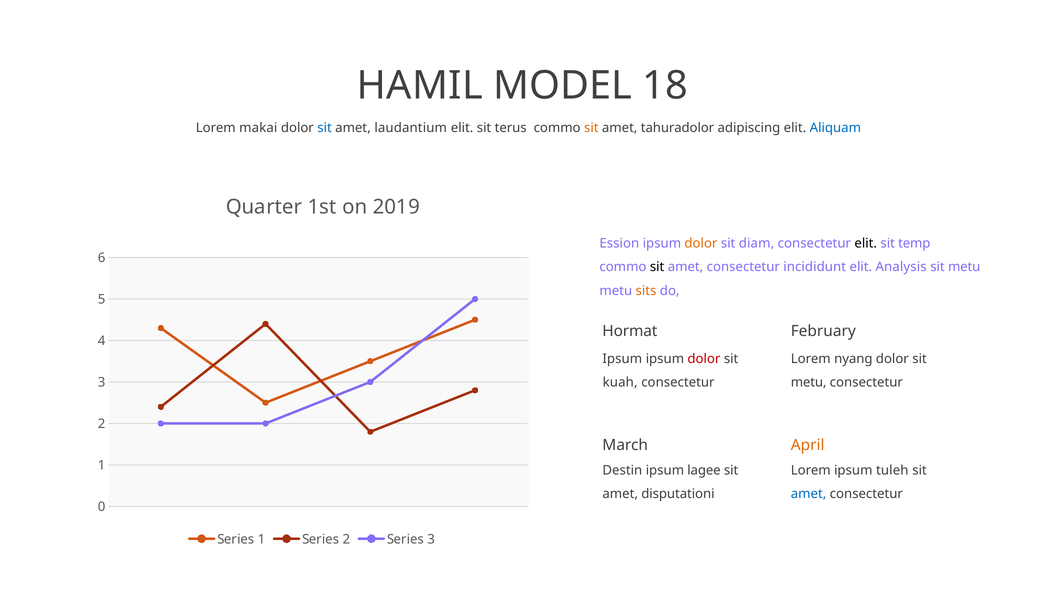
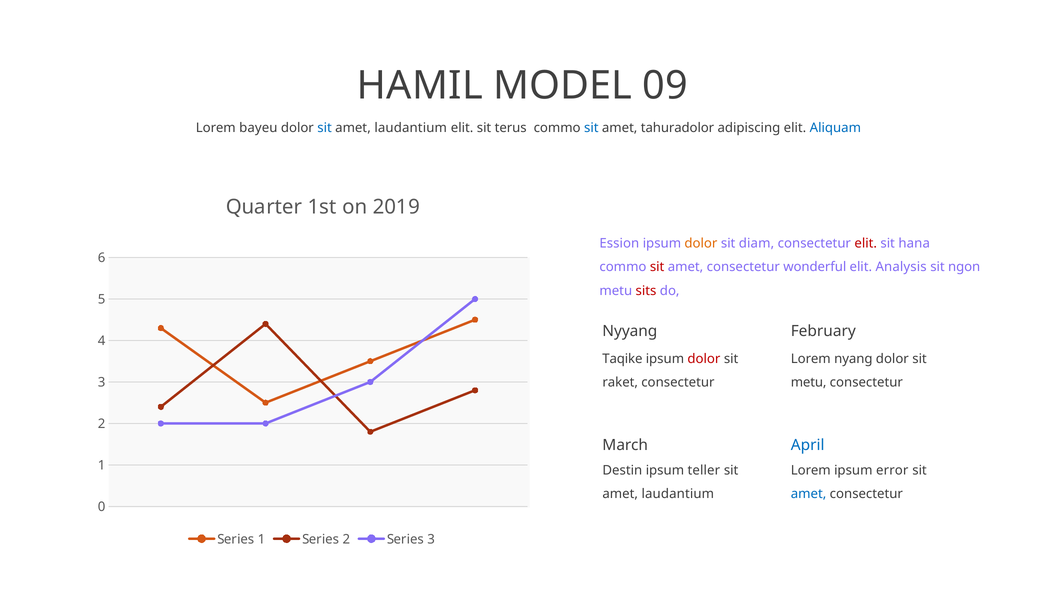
18: 18 -> 09
makai: makai -> bayeu
sit at (591, 128) colour: orange -> blue
elit at (866, 243) colour: black -> red
temp: temp -> hana
sit at (657, 267) colour: black -> red
incididunt: incididunt -> wonderful
metu at (964, 267): metu -> ngon
sits colour: orange -> red
Hormat: Hormat -> Nyyang
Ipsum at (622, 359): Ipsum -> Taqike
kuah: kuah -> raket
April colour: orange -> blue
lagee: lagee -> teller
tuleh: tuleh -> error
disputationi at (678, 494): disputationi -> laudantium
